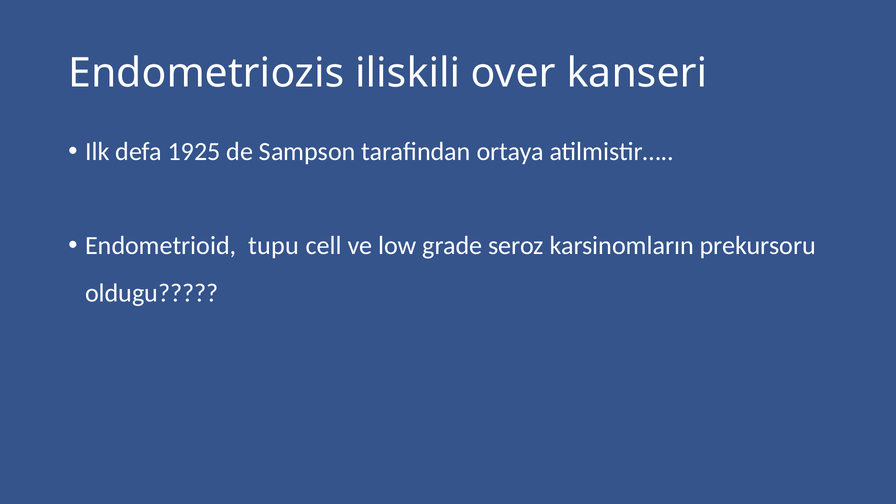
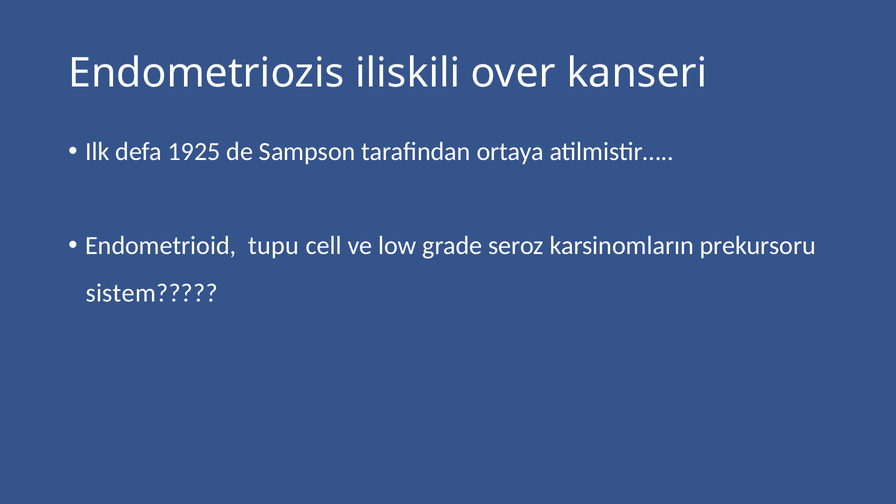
oldugu: oldugu -> sistem
